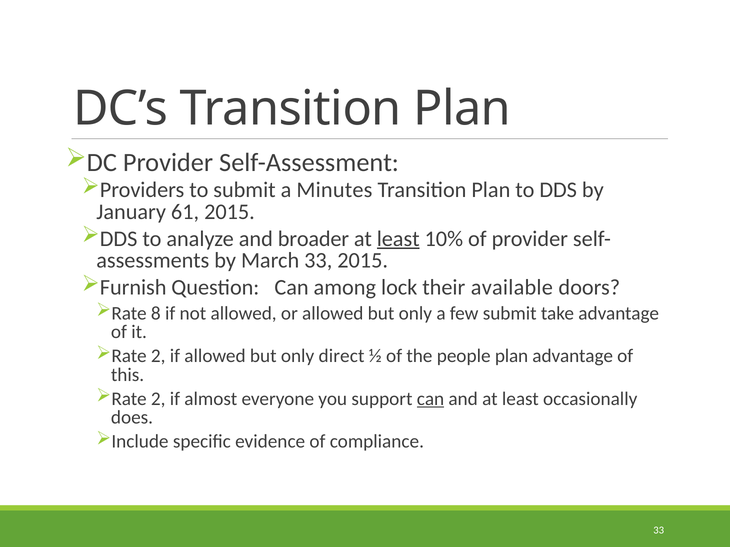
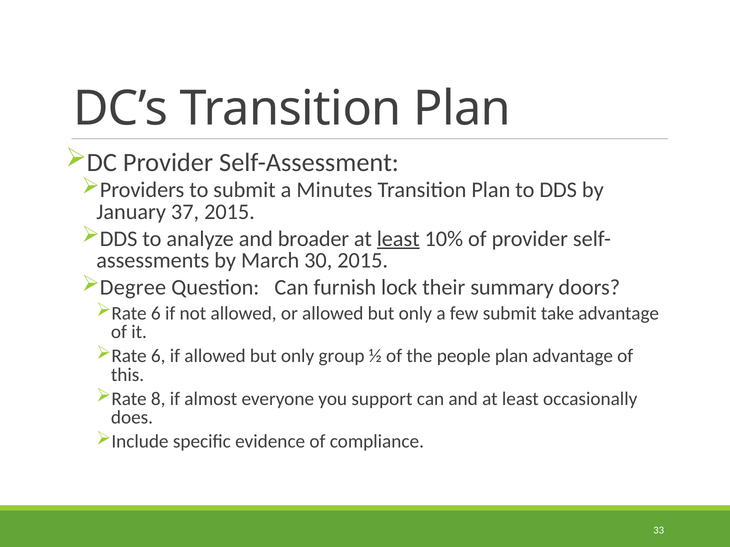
61: 61 -> 37
March 33: 33 -> 30
Furnish: Furnish -> Degree
among: among -> furnish
available: available -> summary
8 at (156, 313): 8 -> 6
2 at (158, 356): 2 -> 6
direct: direct -> group
2 at (158, 399): 2 -> 8
can at (431, 399) underline: present -> none
